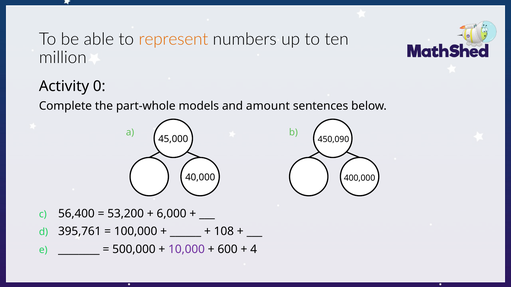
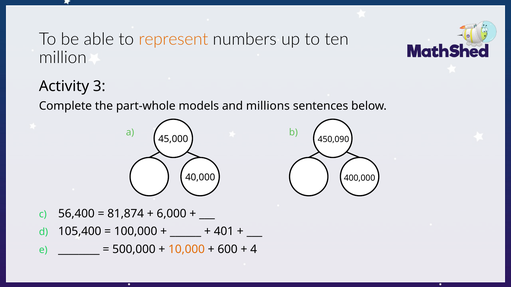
0: 0 -> 3
amount: amount -> millions
53,200: 53,200 -> 81,874
395,761: 395,761 -> 105,400
108: 108 -> 401
10,000 colour: purple -> orange
